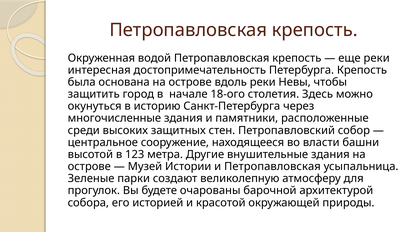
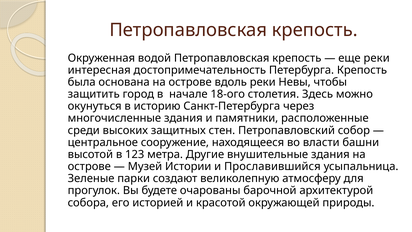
и Петропавловская: Петропавловская -> Прославившийся
